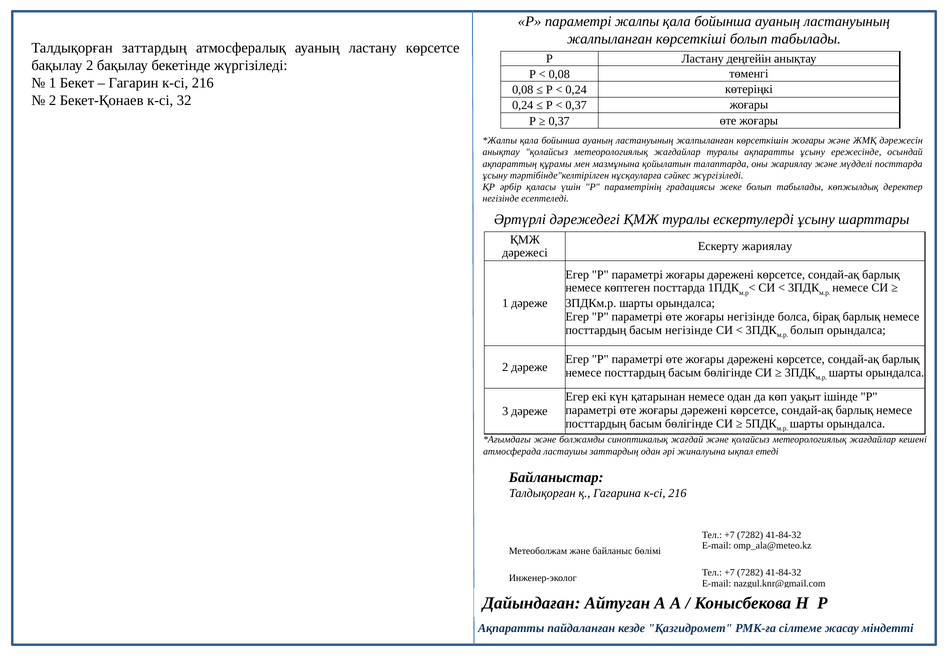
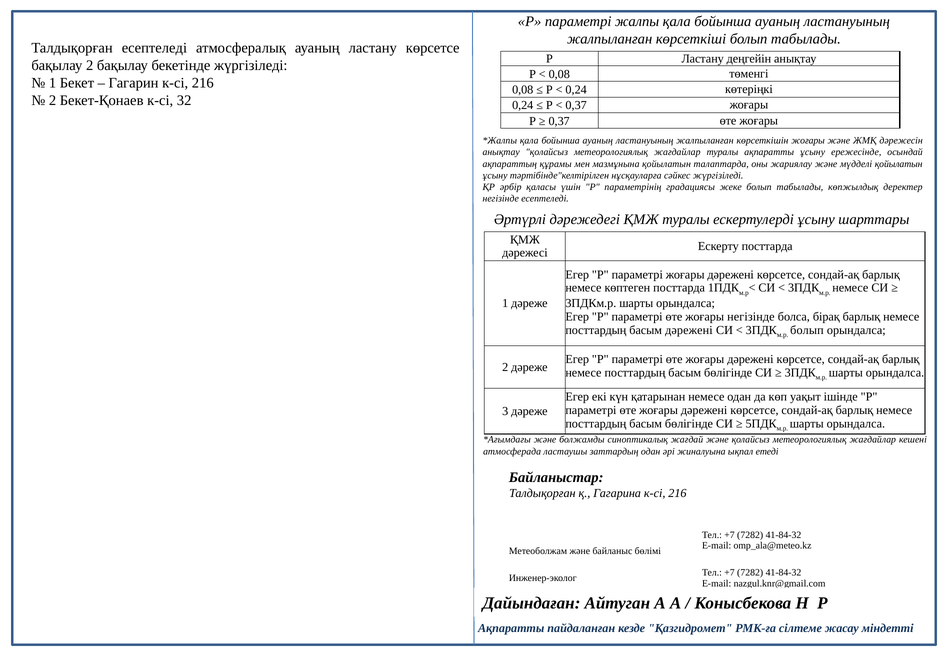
Талдықорған заттардың: заттардың -> есептеледі
мүдделі посттарда: посттарда -> қойылатын
Ескерту жариялау: жариялау -> посттарда
басым негізінде: негізінде -> дәрежені
